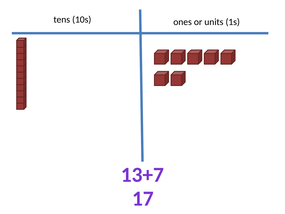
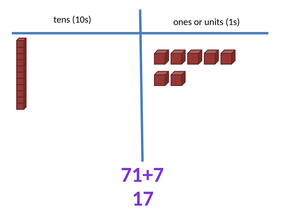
13+7: 13+7 -> 71+7
